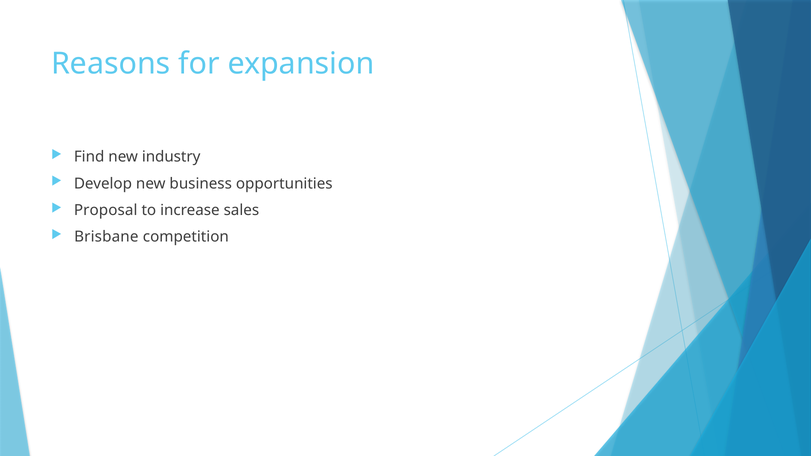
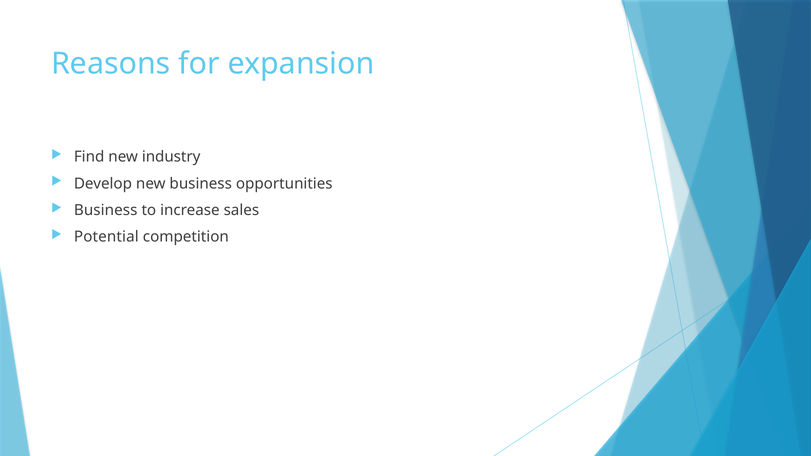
Proposal at (106, 210): Proposal -> Business
Brisbane: Brisbane -> Potential
